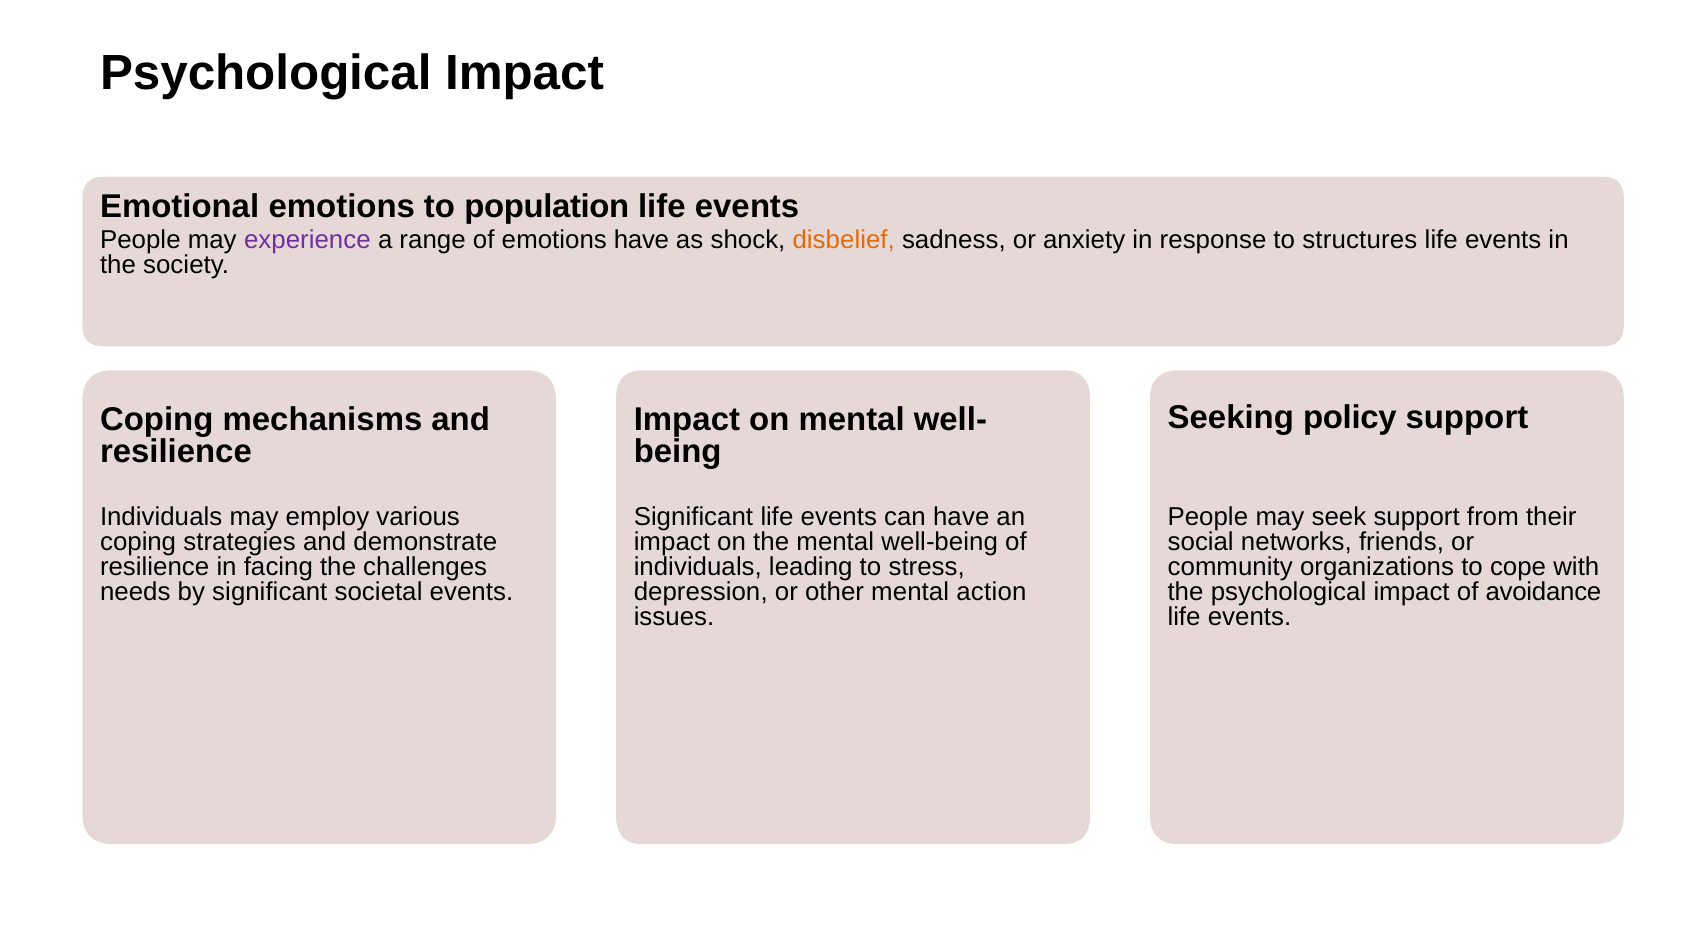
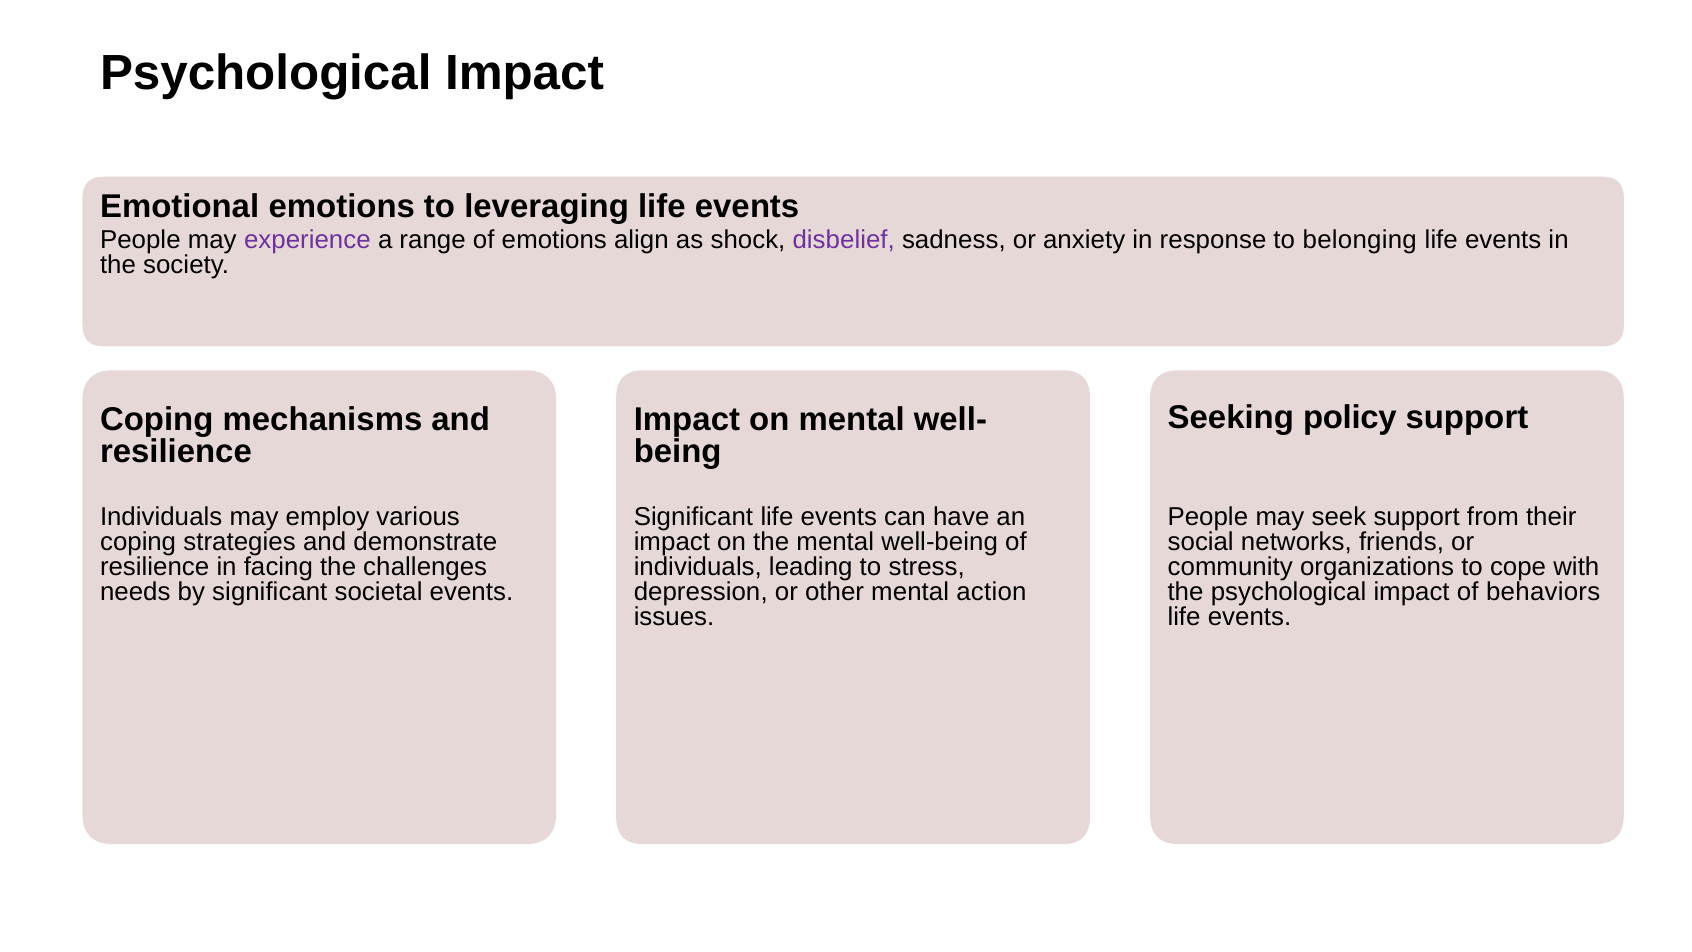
population: population -> leveraging
emotions have: have -> align
disbelief colour: orange -> purple
structures: structures -> belonging
avoidance: avoidance -> behaviors
